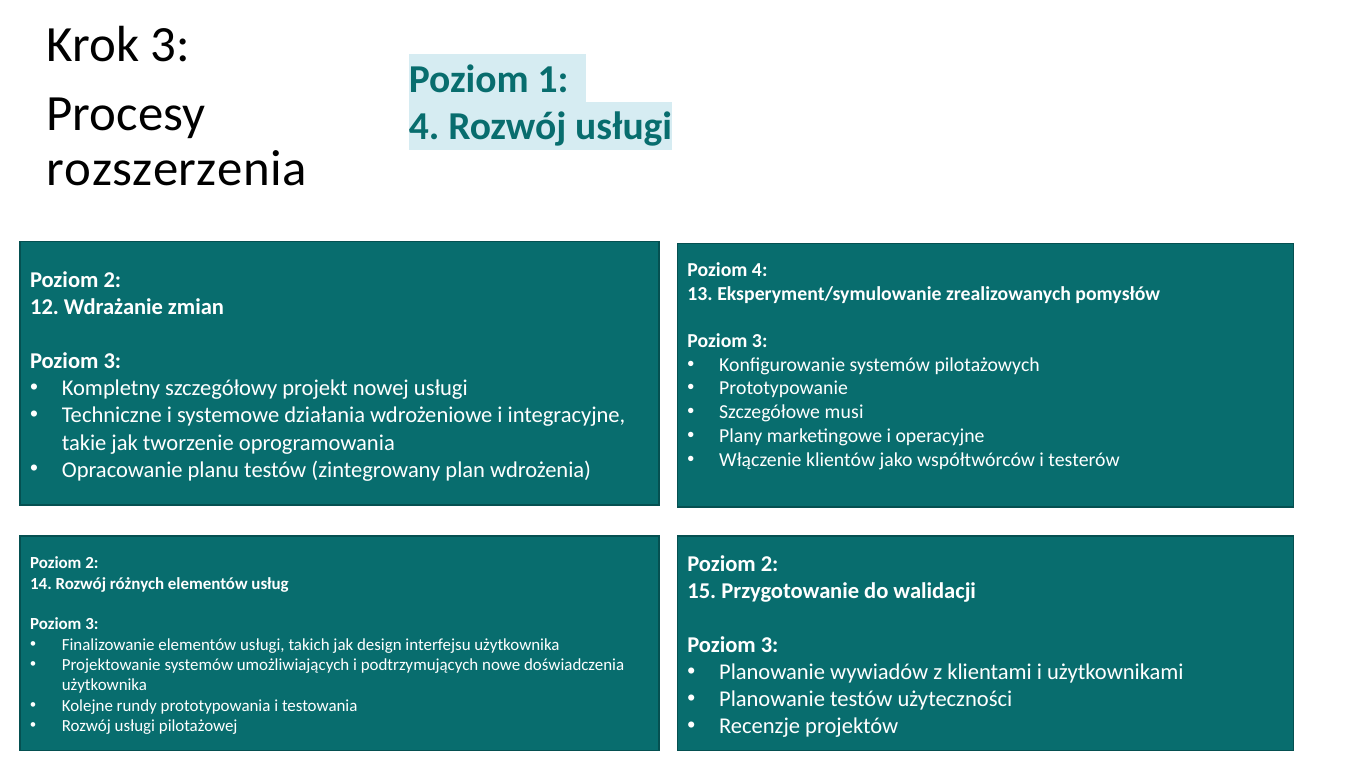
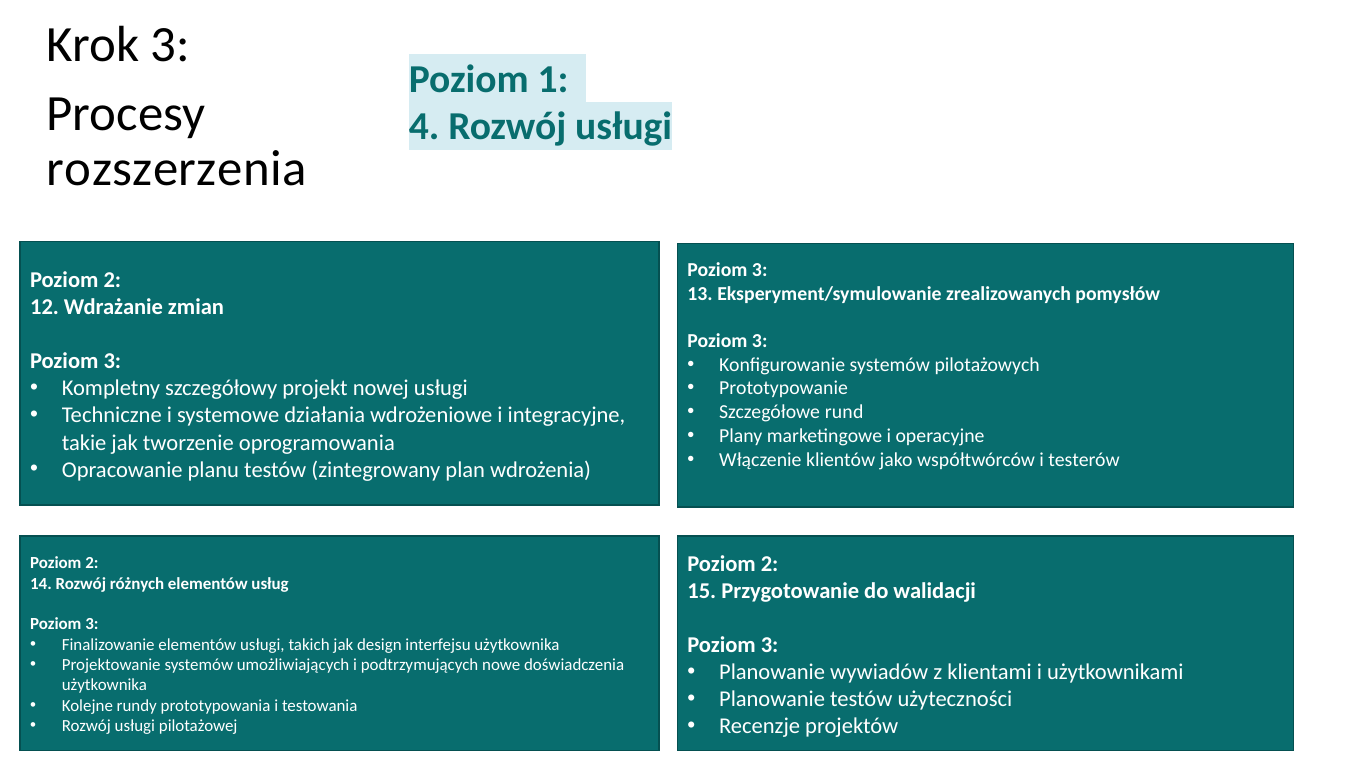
4 at (760, 270): 4 -> 3
musi: musi -> rund
